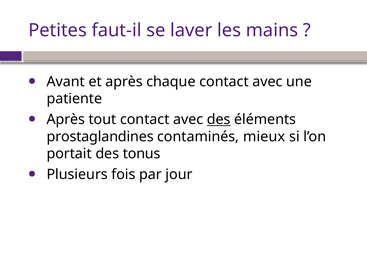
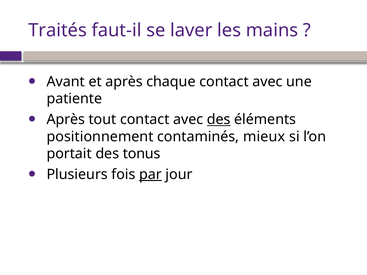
Petites: Petites -> Traités
prostaglandines: prostaglandines -> positionnement
par underline: none -> present
